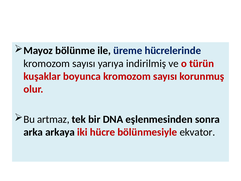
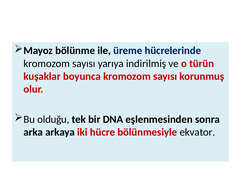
artmaz: artmaz -> olduğu
